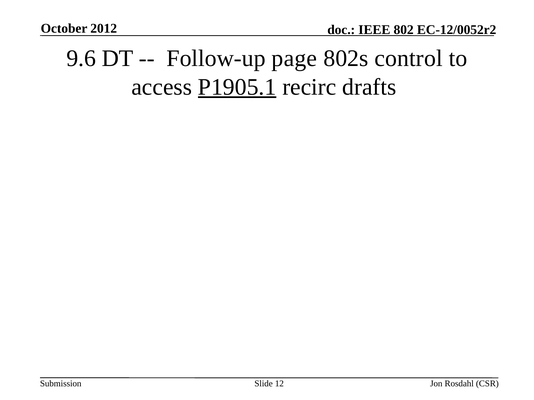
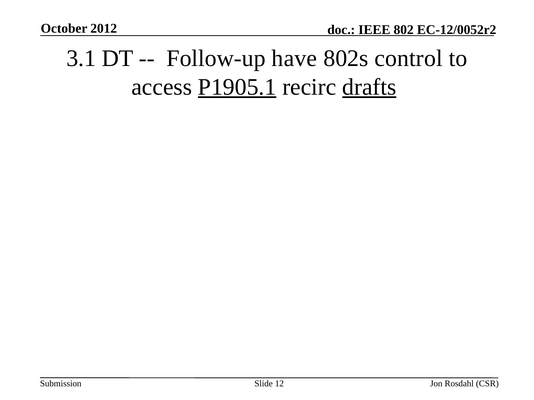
9.6: 9.6 -> 3.1
page: page -> have
drafts underline: none -> present
